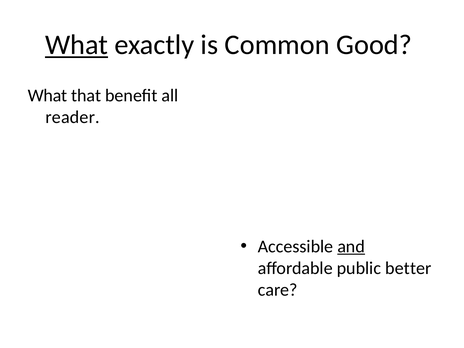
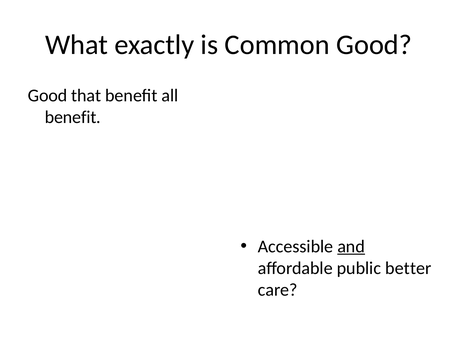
What at (77, 45) underline: present -> none
What at (48, 96): What -> Good
reader at (73, 117): reader -> benefit
